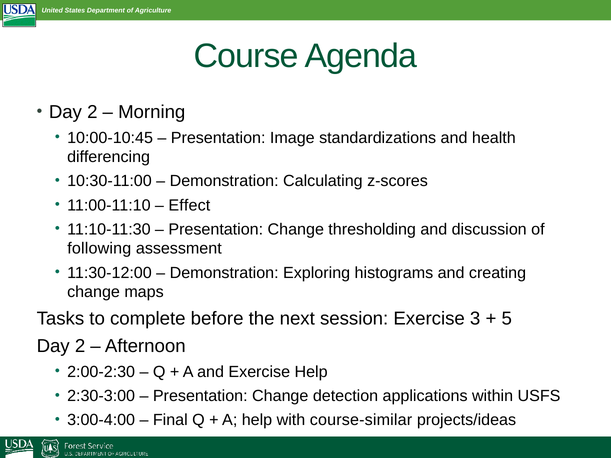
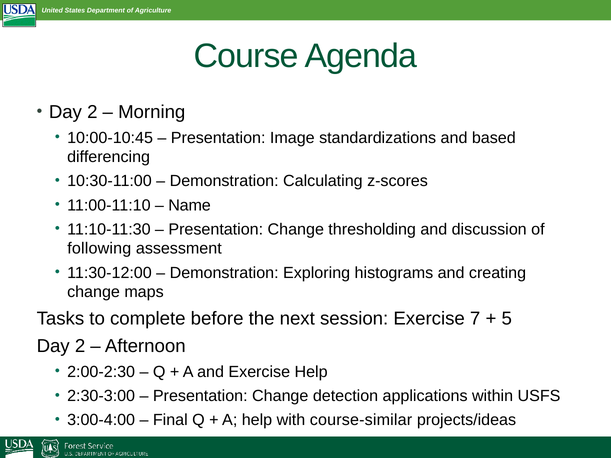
health: health -> based
Effect: Effect -> Name
3: 3 -> 7
